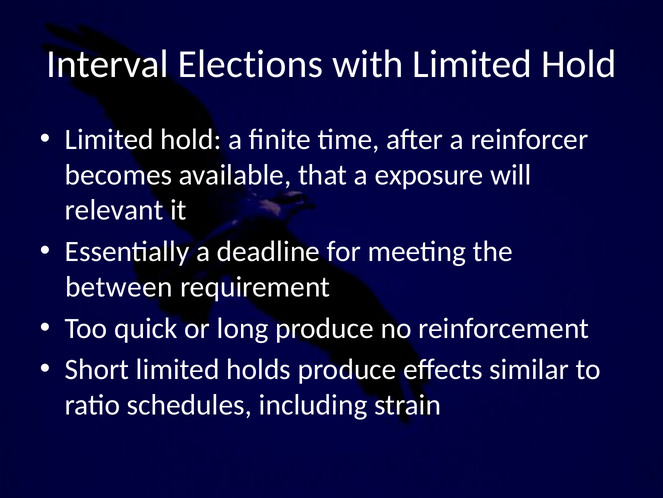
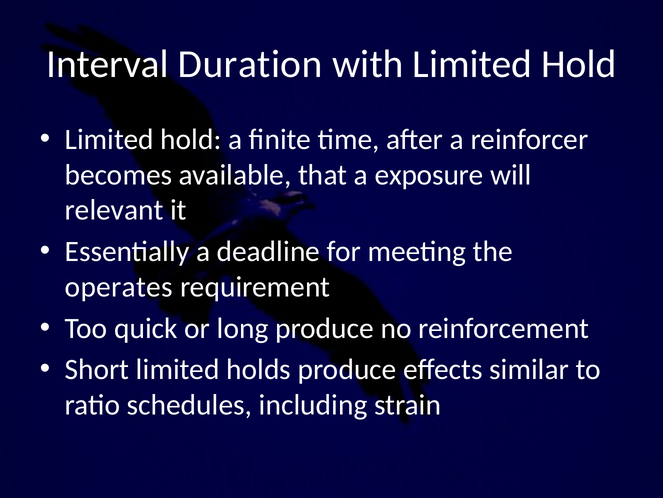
Elections: Elections -> Duration
between: between -> operates
